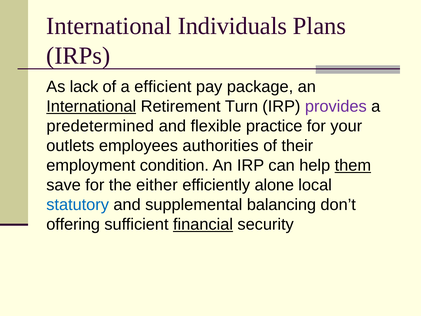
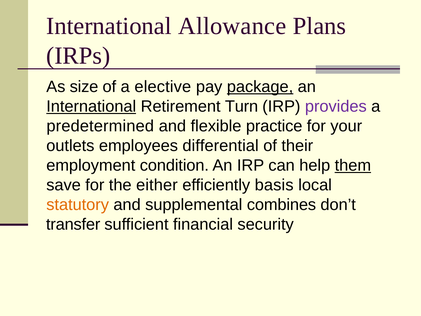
Individuals: Individuals -> Allowance
lack: lack -> size
efficient: efficient -> elective
package underline: none -> present
authorities: authorities -> differential
alone: alone -> basis
statutory colour: blue -> orange
balancing: balancing -> combines
offering: offering -> transfer
financial underline: present -> none
